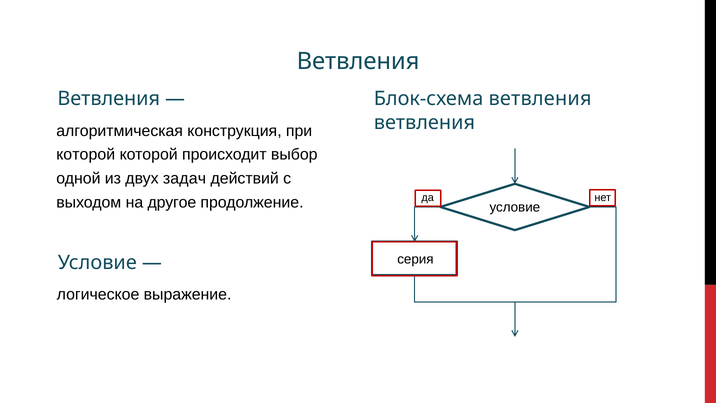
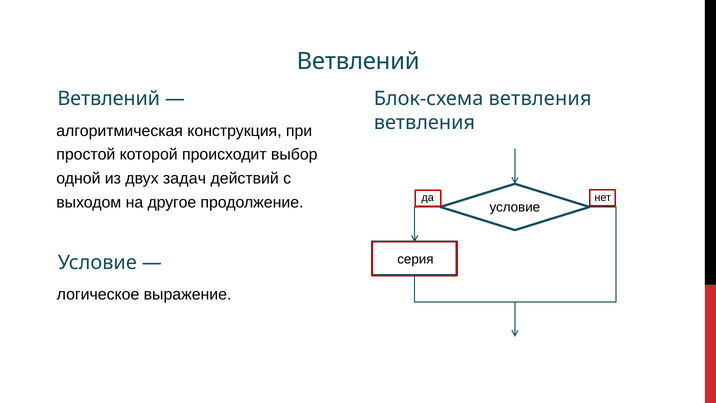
Ветвления at (358, 61): Ветвления -> Ветвлений
Ветвления at (109, 99): Ветвления -> Ветвлений
которой at (86, 155): которой -> простой
